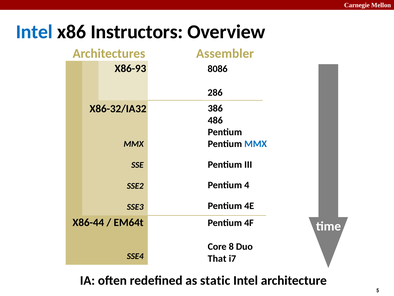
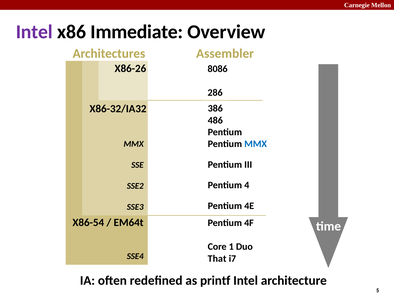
Intel at (34, 32) colour: blue -> purple
Instructors: Instructors -> Immediate
X86-93: X86-93 -> X86-26
X86-44: X86-44 -> X86-54
8: 8 -> 1
static: static -> printf
